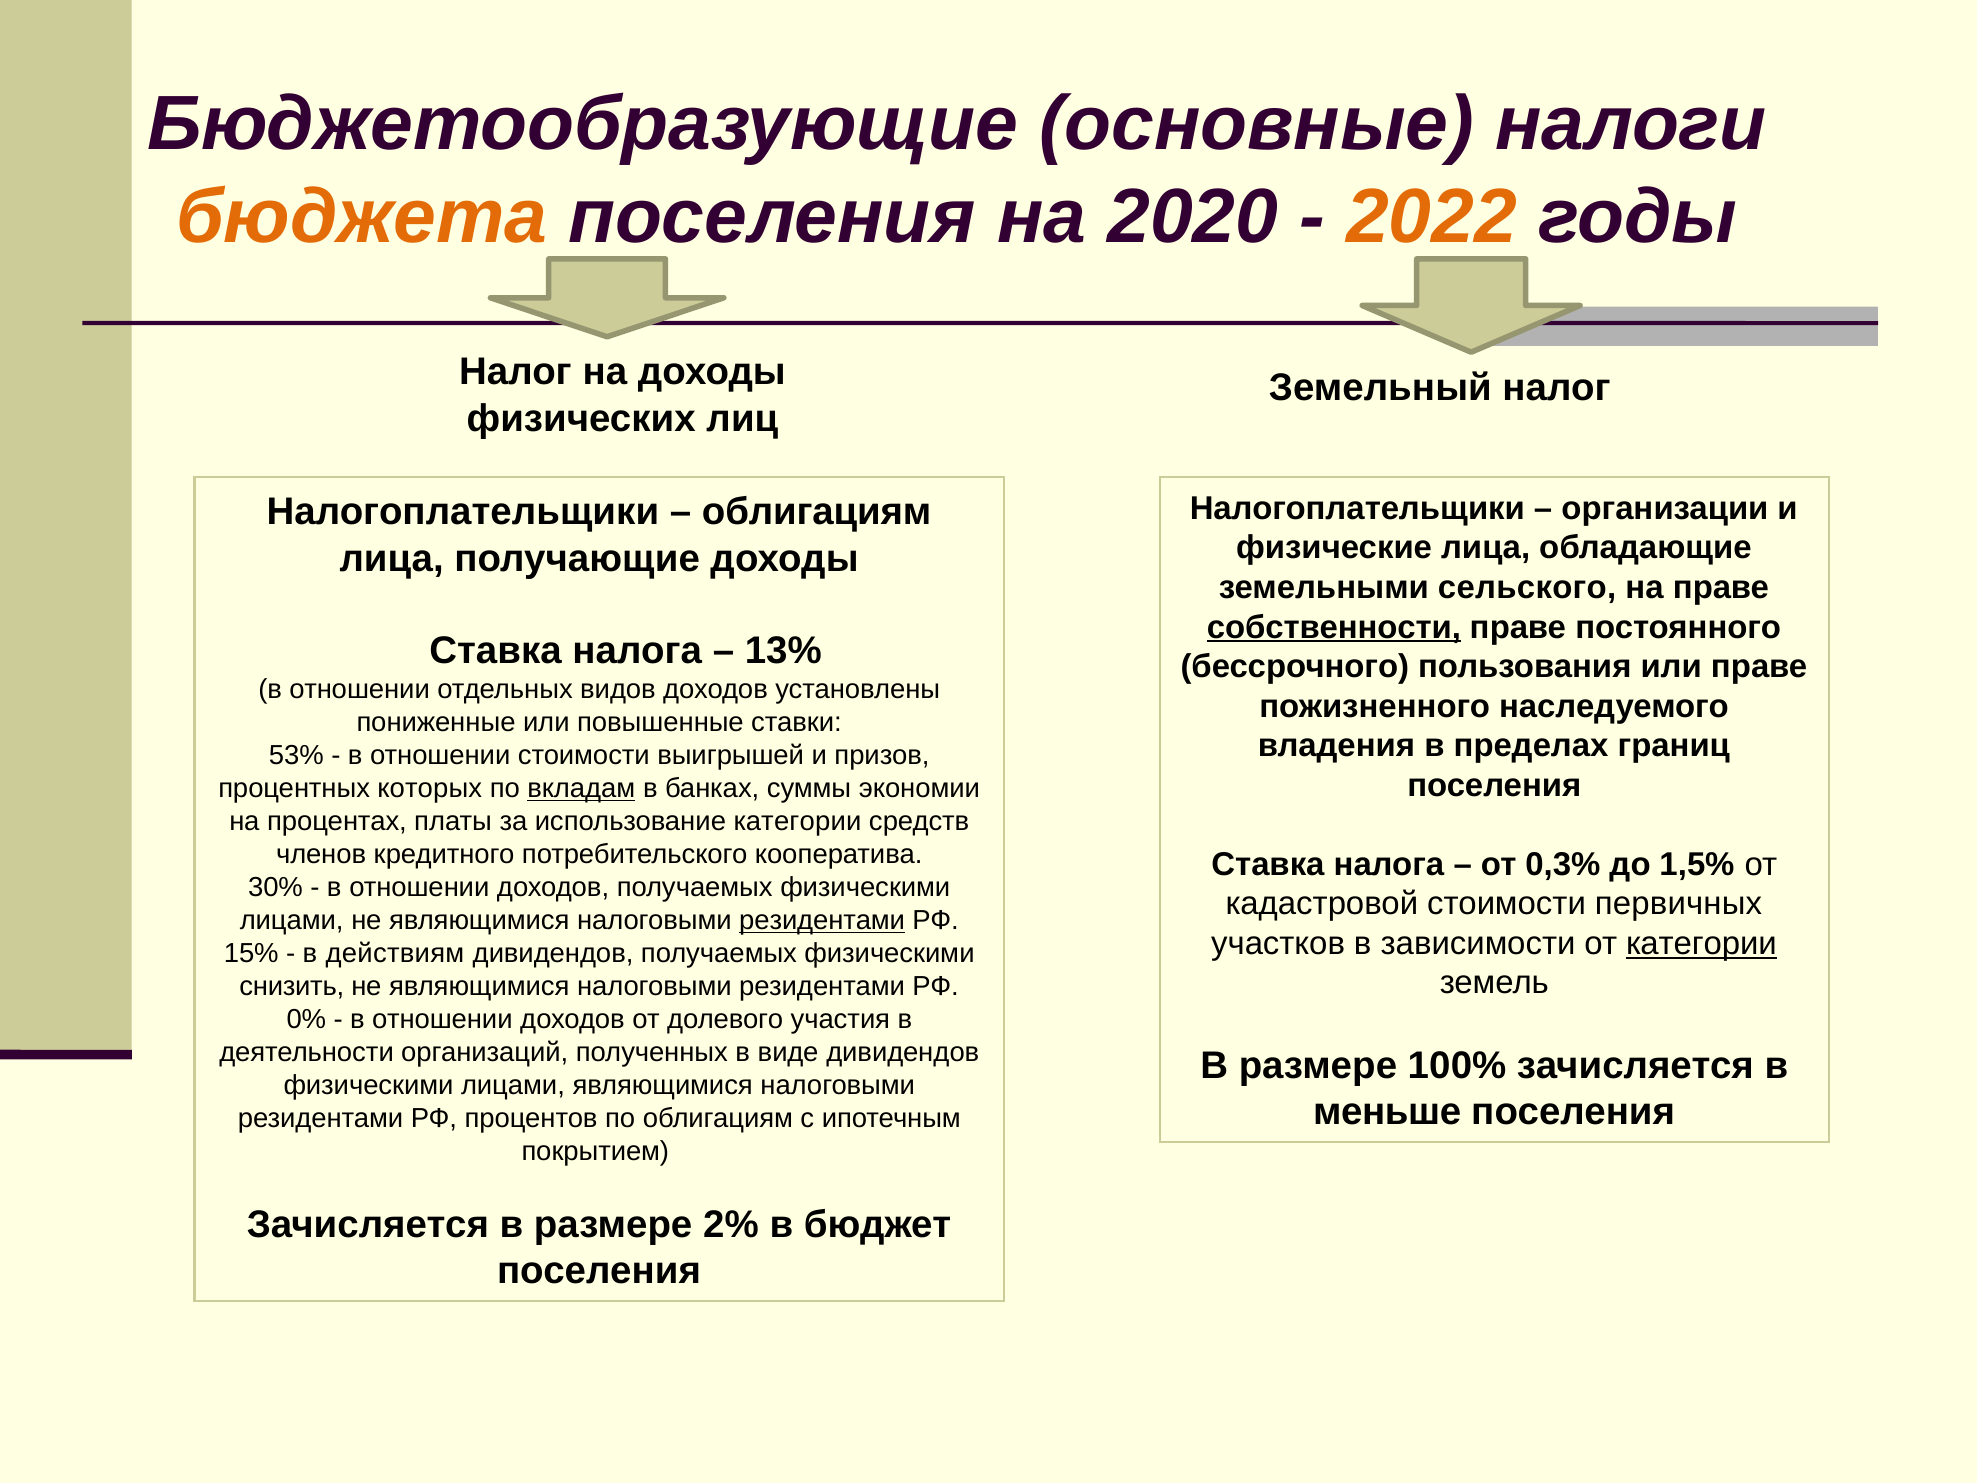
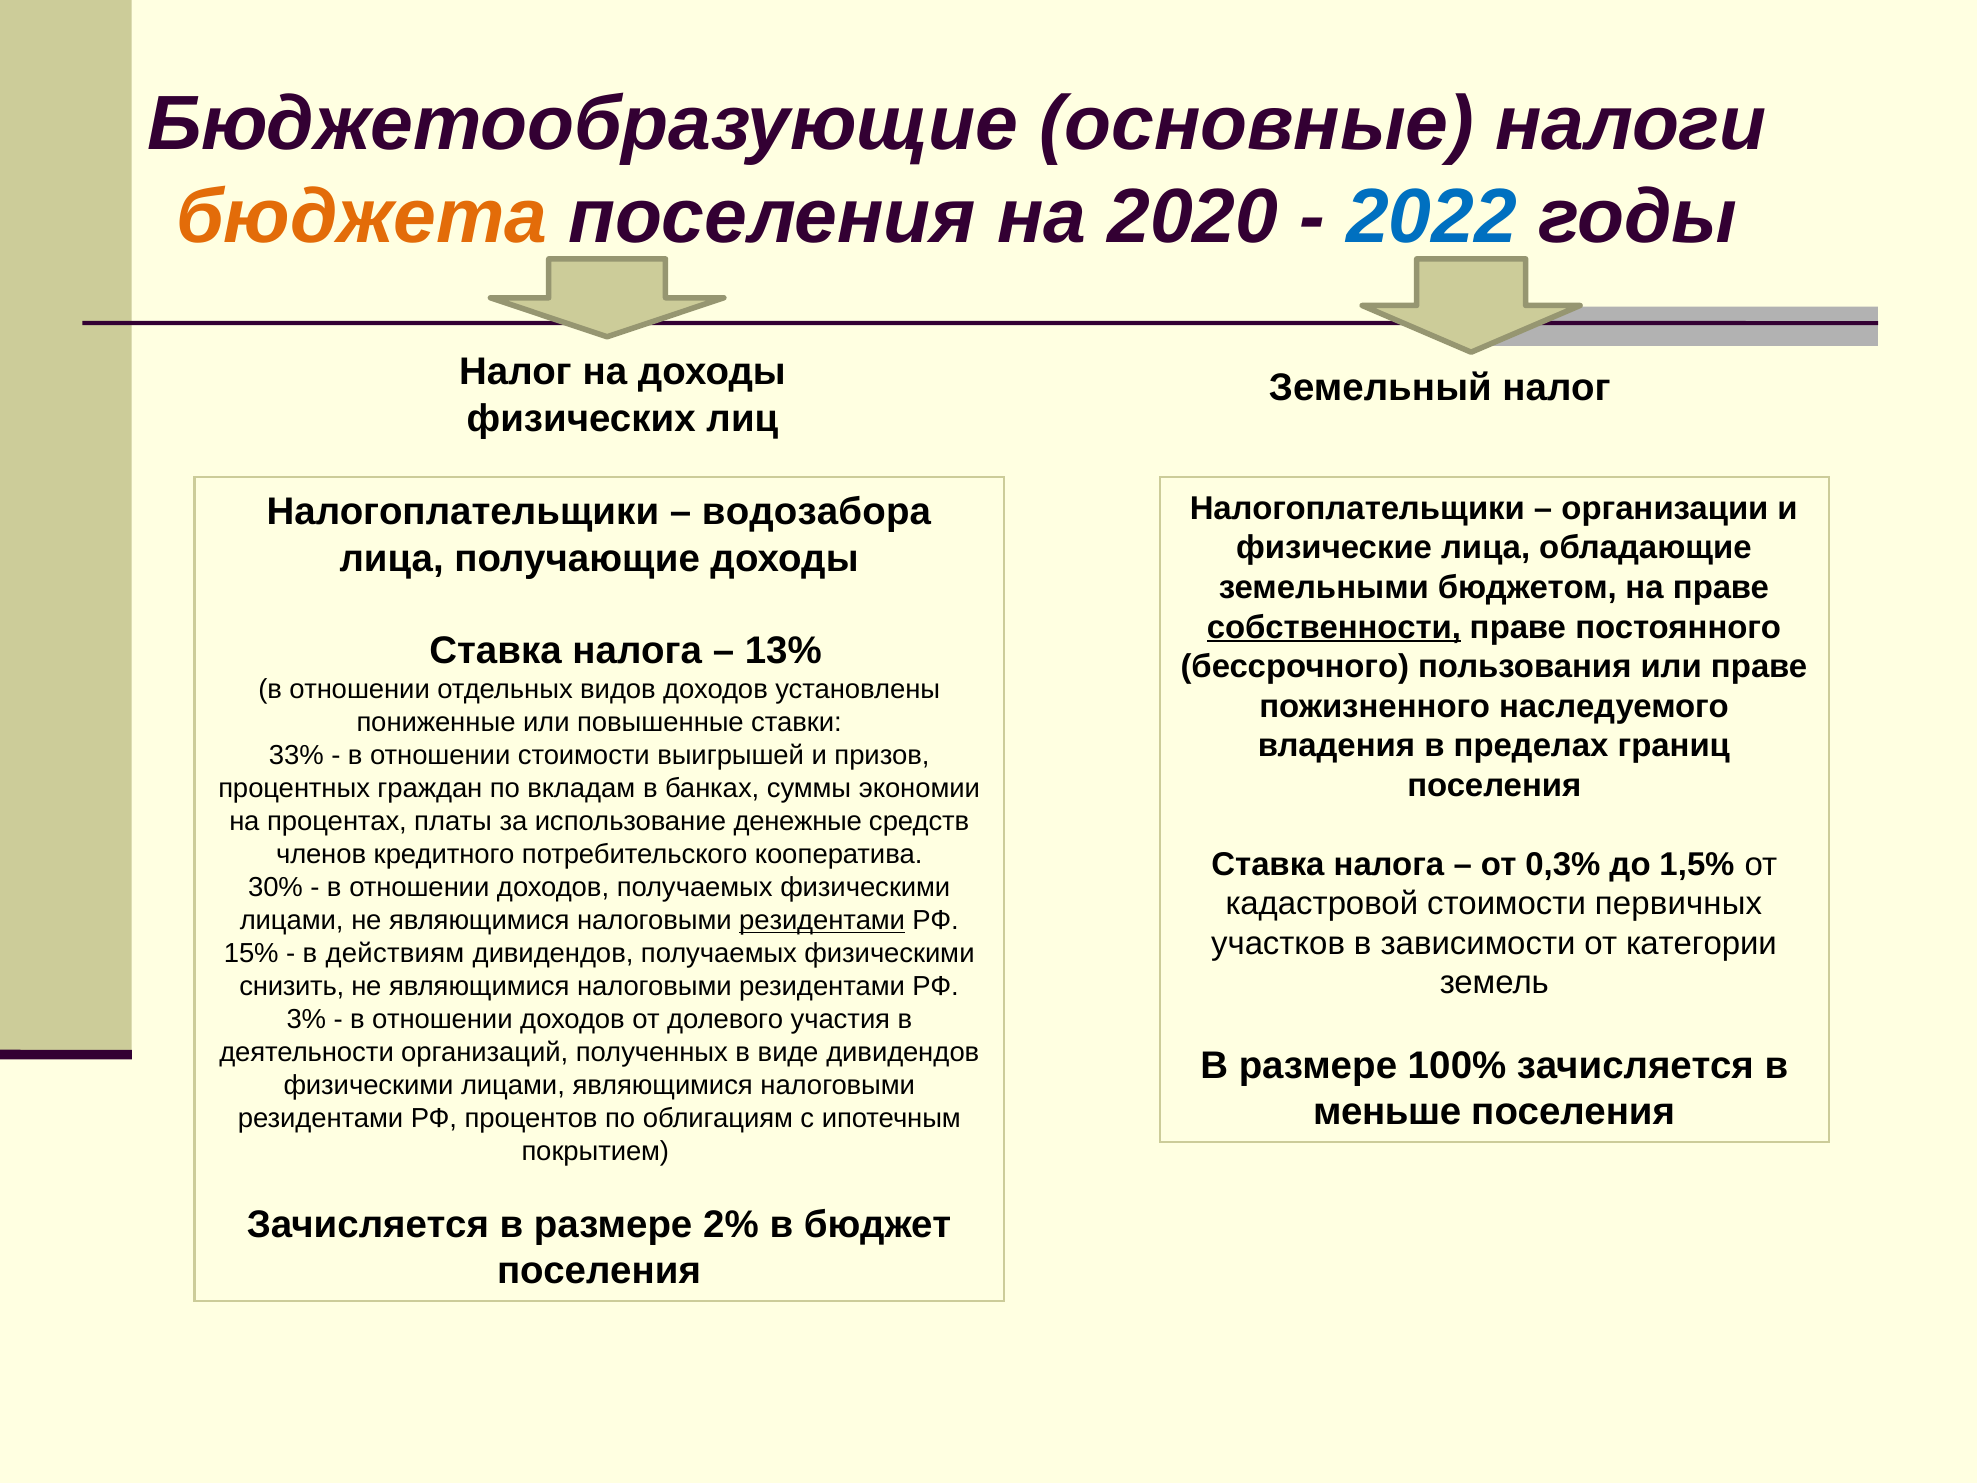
2022 colour: orange -> blue
облигациям at (817, 512): облигациям -> водозабора
сельского: сельского -> бюджетом
53%: 53% -> 33%
которых: которых -> граждан
вкладам underline: present -> none
использование категории: категории -> денежные
категории at (1701, 943) underline: present -> none
0%: 0% -> 3%
